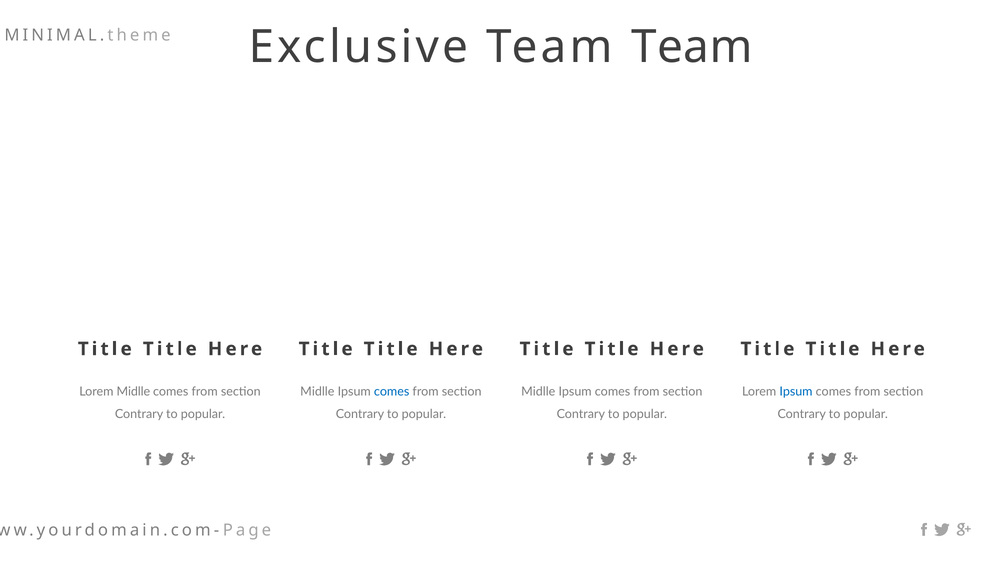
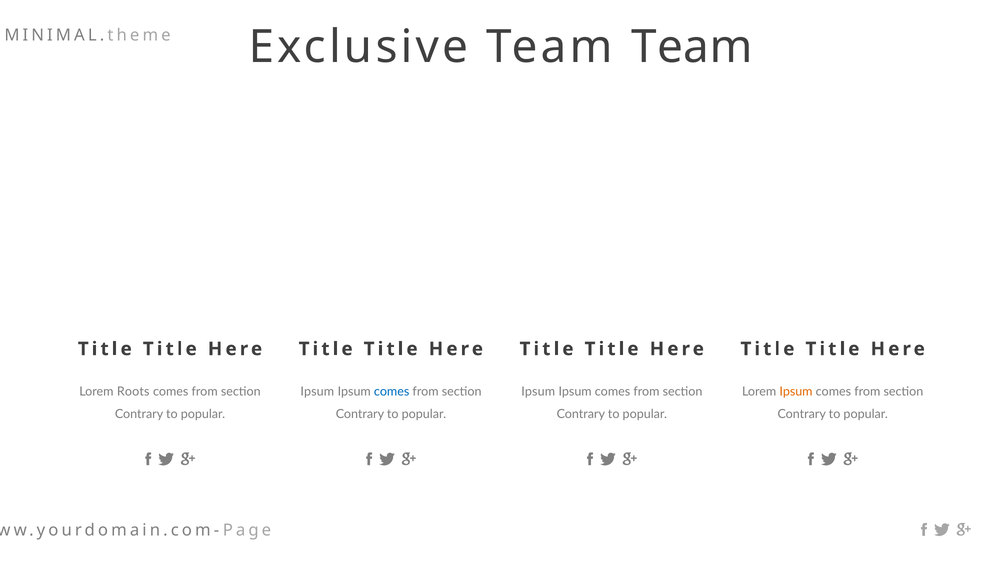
Lorem Midlle: Midlle -> Roots
Midlle at (317, 392): Midlle -> Ipsum
Midlle at (538, 392): Midlle -> Ipsum
Ipsum at (796, 392) colour: blue -> orange
